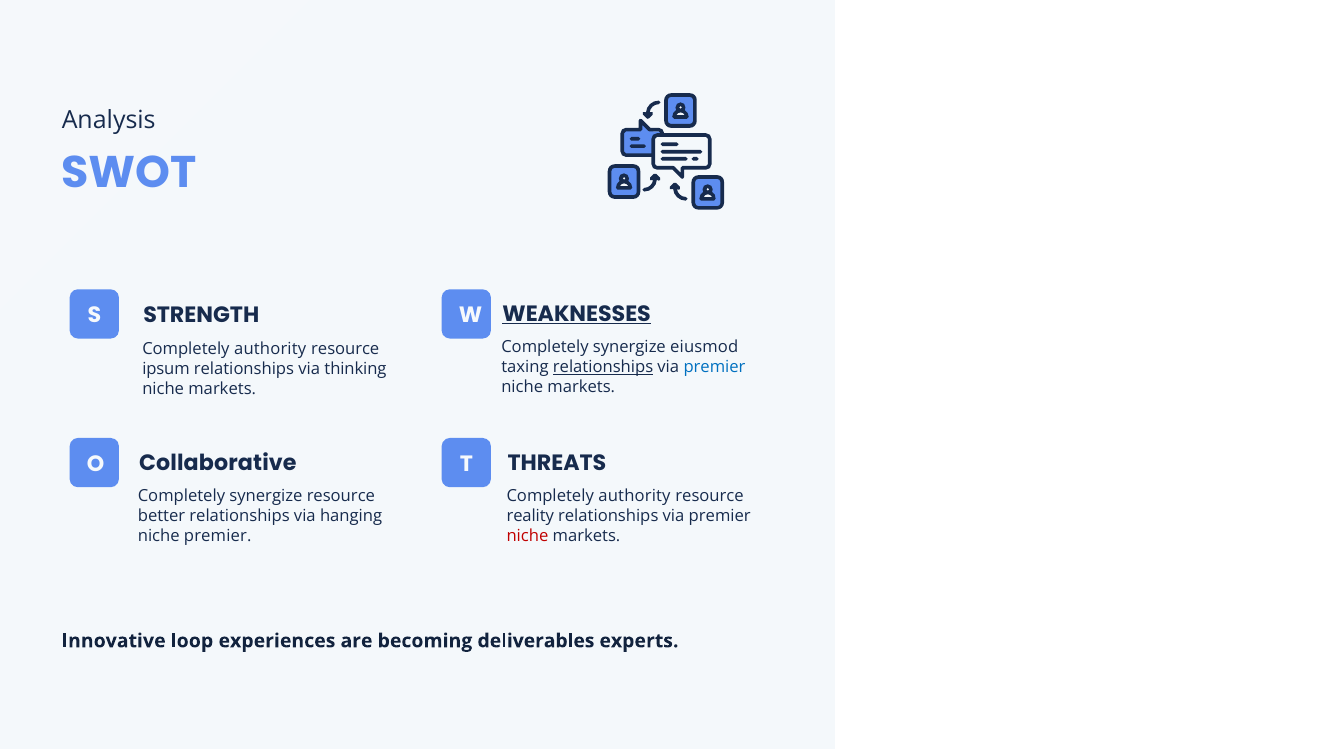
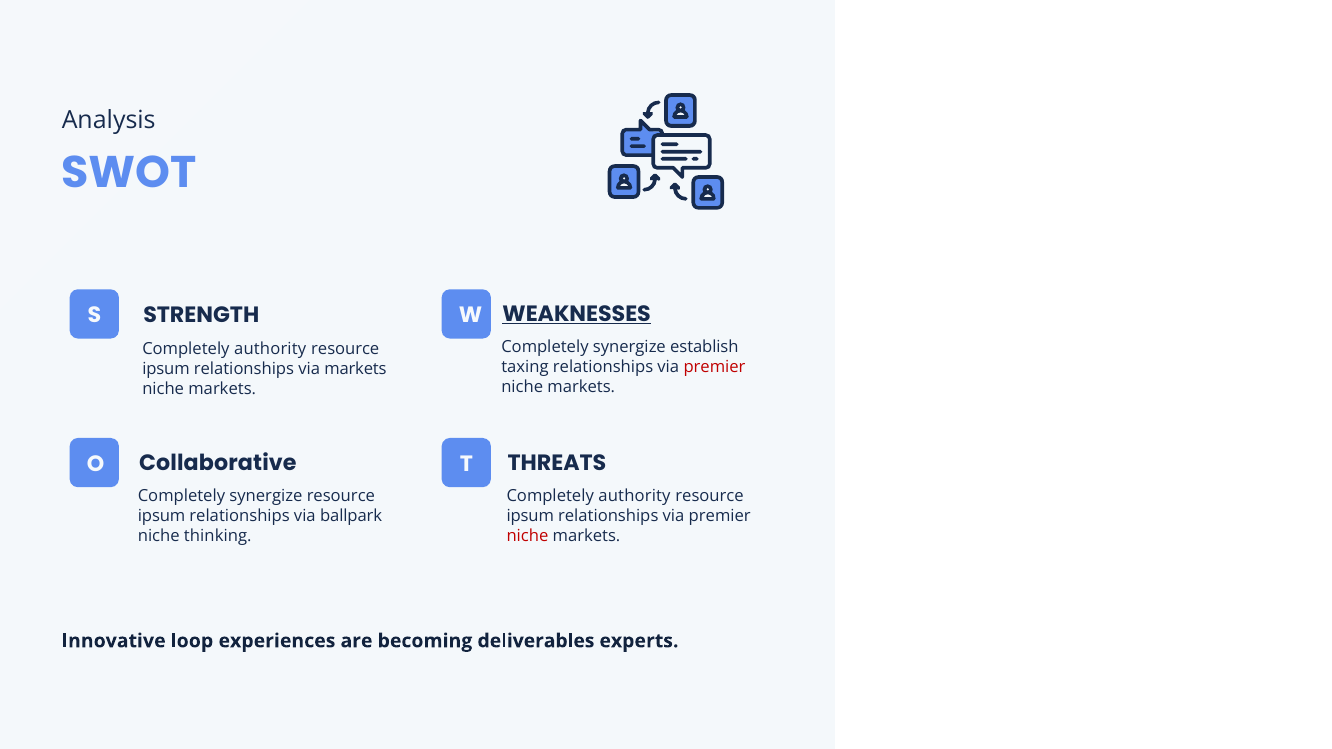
eiusmod: eiusmod -> establish
relationships at (603, 367) underline: present -> none
premier at (714, 367) colour: blue -> red
via thinking: thinking -> markets
better at (162, 516): better -> ipsum
hanging: hanging -> ballpark
reality at (530, 516): reality -> ipsum
niche premier: premier -> thinking
